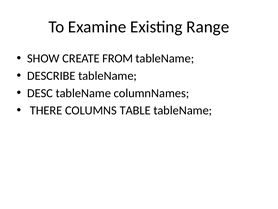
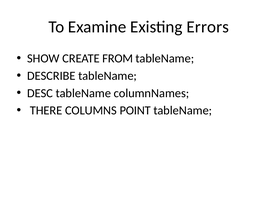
Range: Range -> Errors
TABLE: TABLE -> POINT
